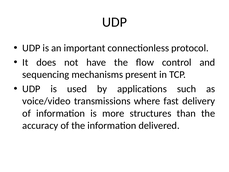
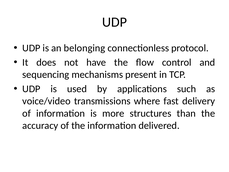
important: important -> belonging
